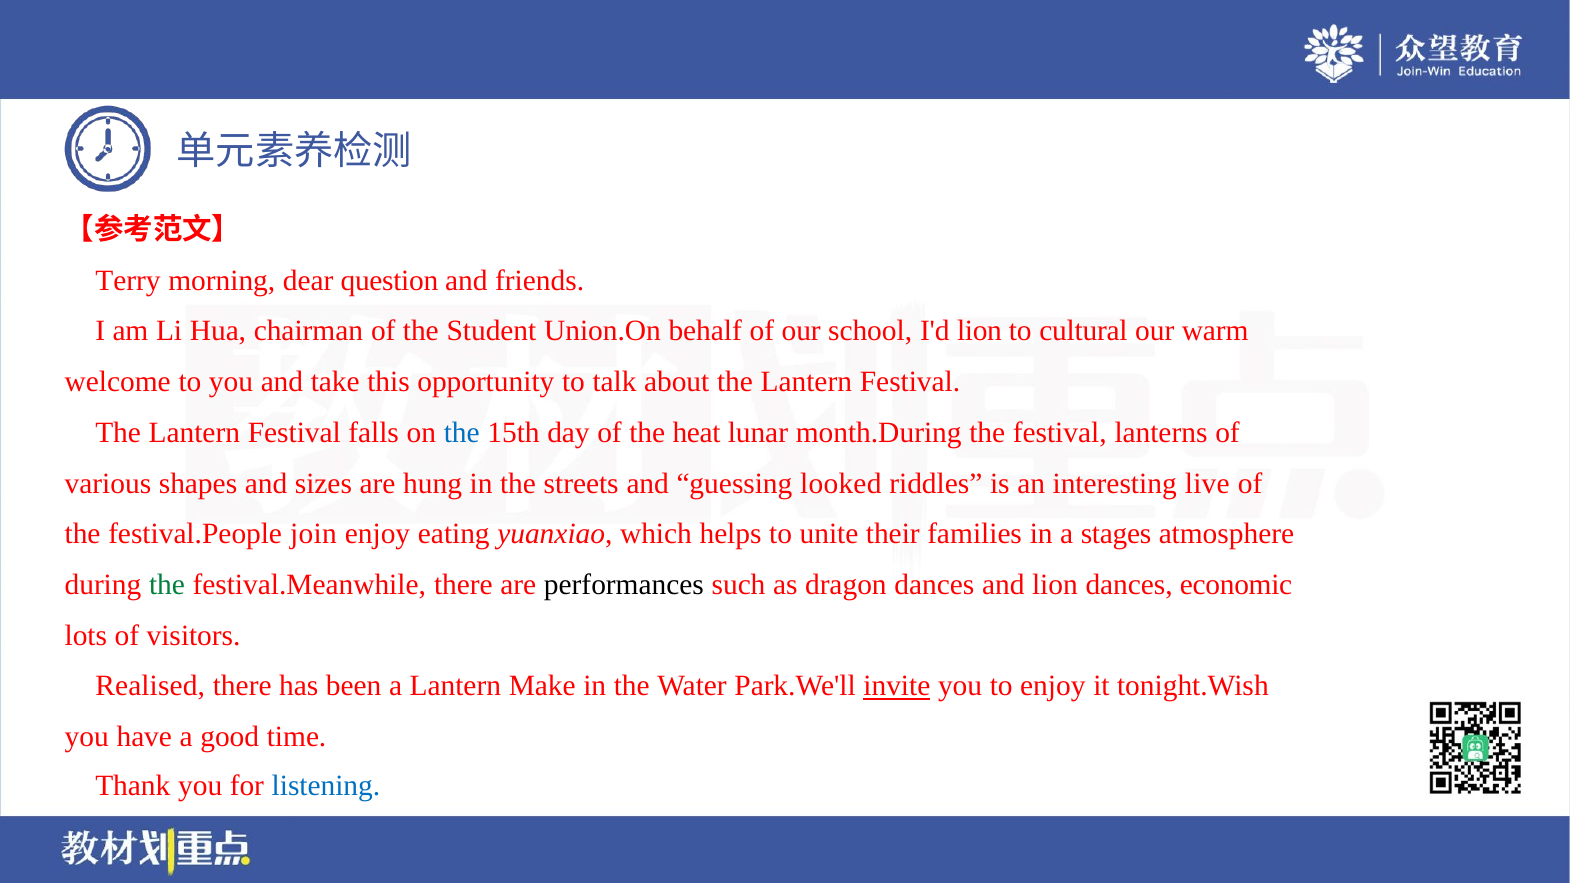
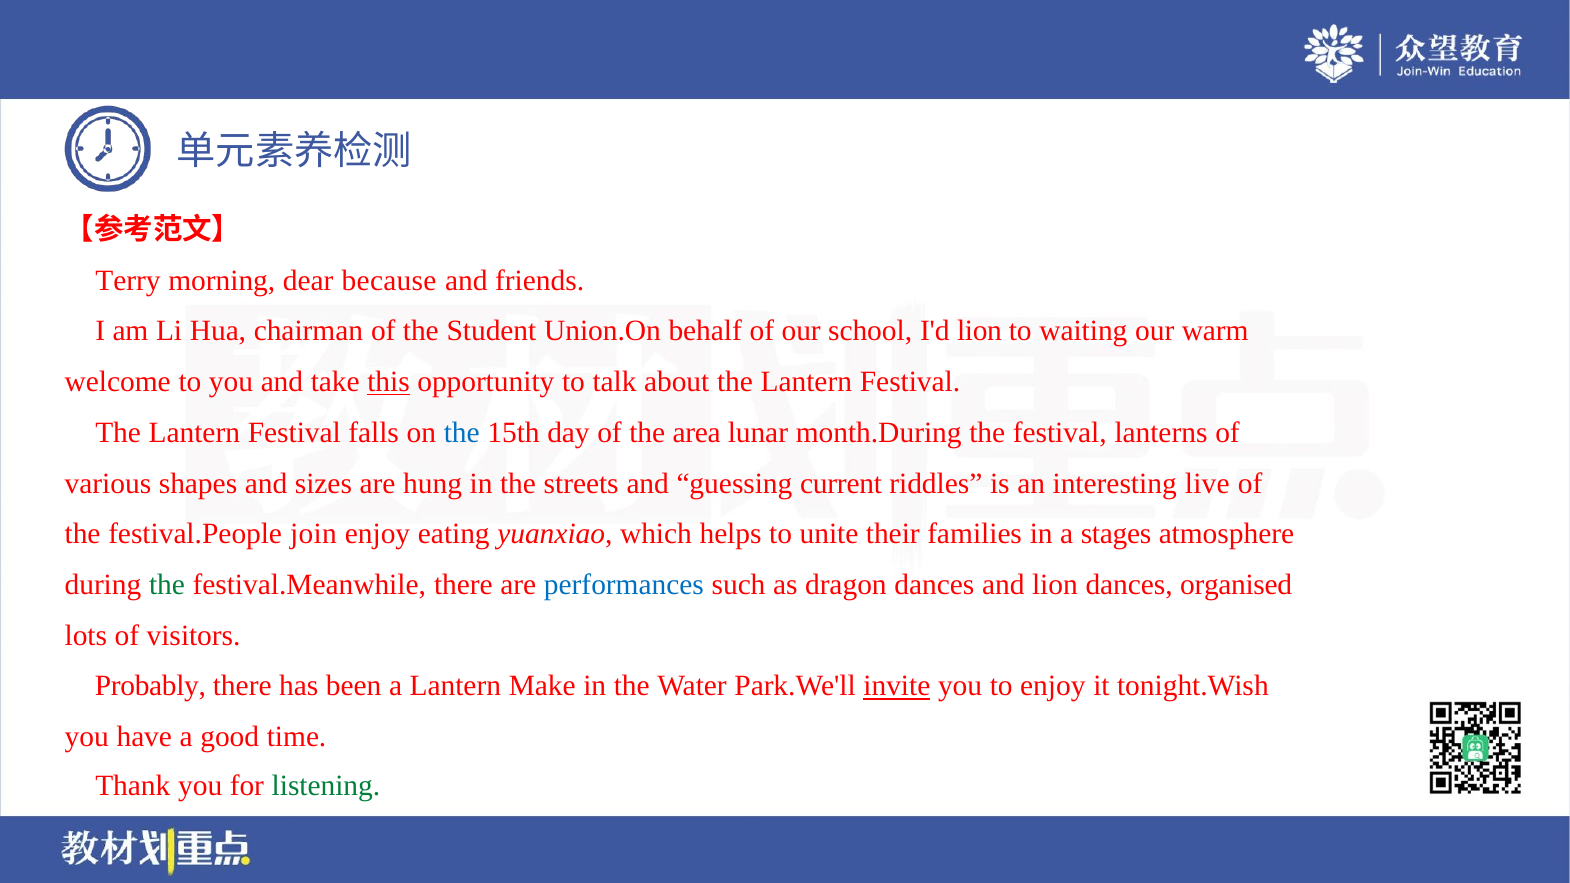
question: question -> because
cultural: cultural -> waiting
this underline: none -> present
heat: heat -> area
looked: looked -> current
performances colour: black -> blue
economic: economic -> organised
Realised: Realised -> Probably
listening colour: blue -> green
